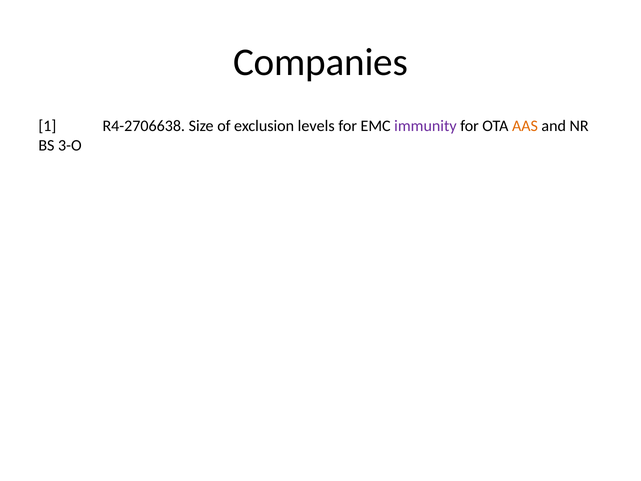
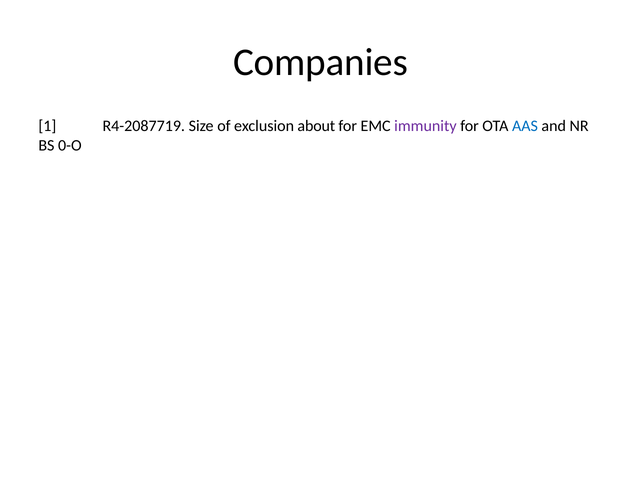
R4-2706638: R4-2706638 -> R4-2087719
levels: levels -> about
AAS colour: orange -> blue
3-O: 3-O -> 0-O
